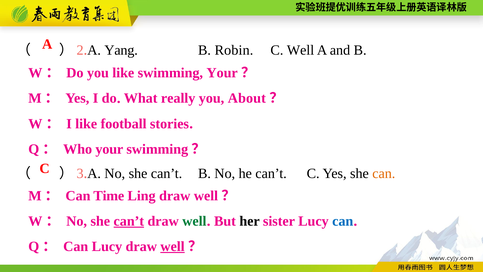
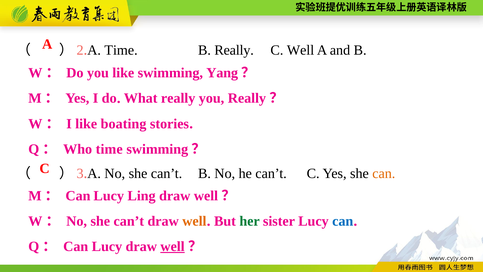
A Yang: Yang -> Time
B Robin: Robin -> Really
swimming Your: Your -> Yang
you About: About -> Really
football: football -> boating
Who your: your -> time
Time at (109, 196): Time -> Lucy
can’t at (129, 221) underline: present -> none
well at (194, 221) colour: green -> orange
her colour: black -> green
